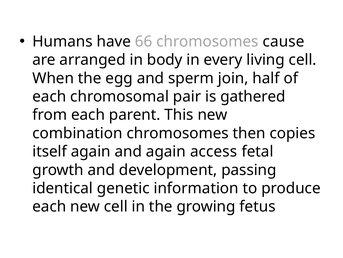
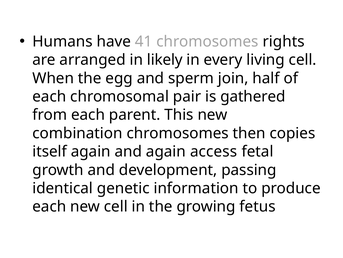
66: 66 -> 41
cause: cause -> rights
body: body -> likely
